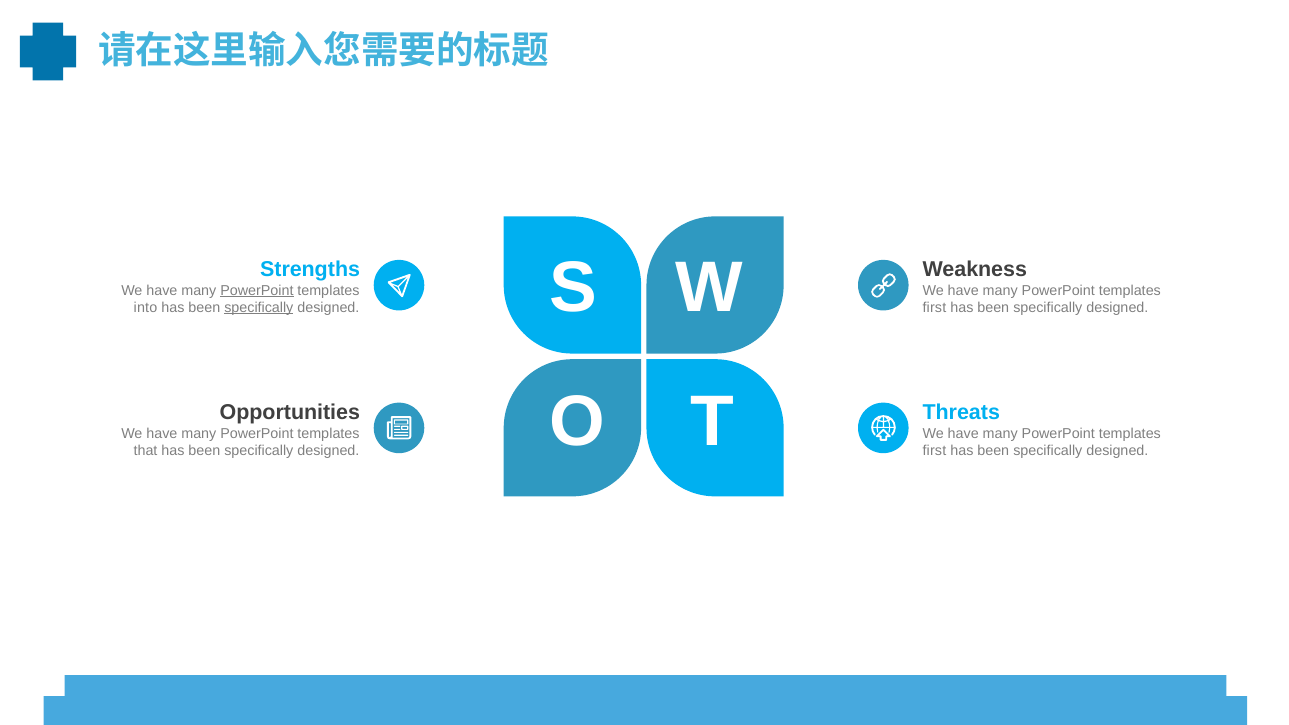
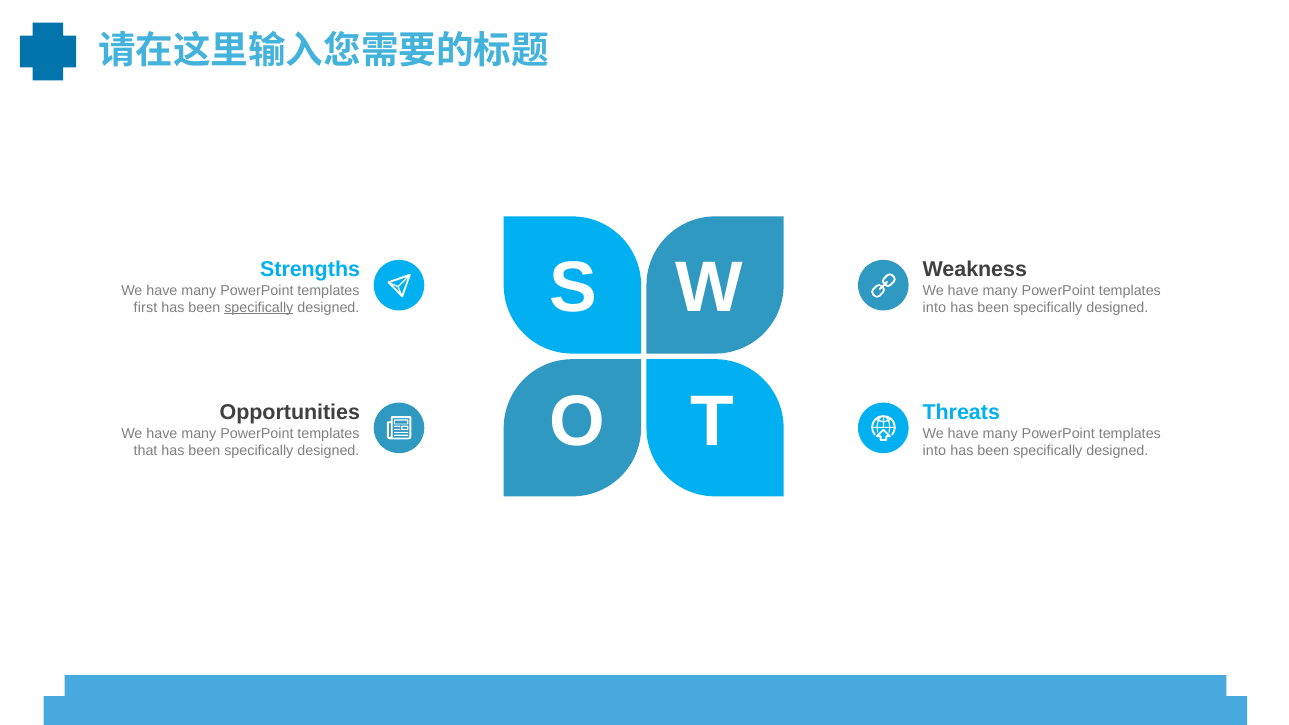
PowerPoint at (257, 290) underline: present -> none
into: into -> first
first at (934, 307): first -> into
first at (934, 451): first -> into
